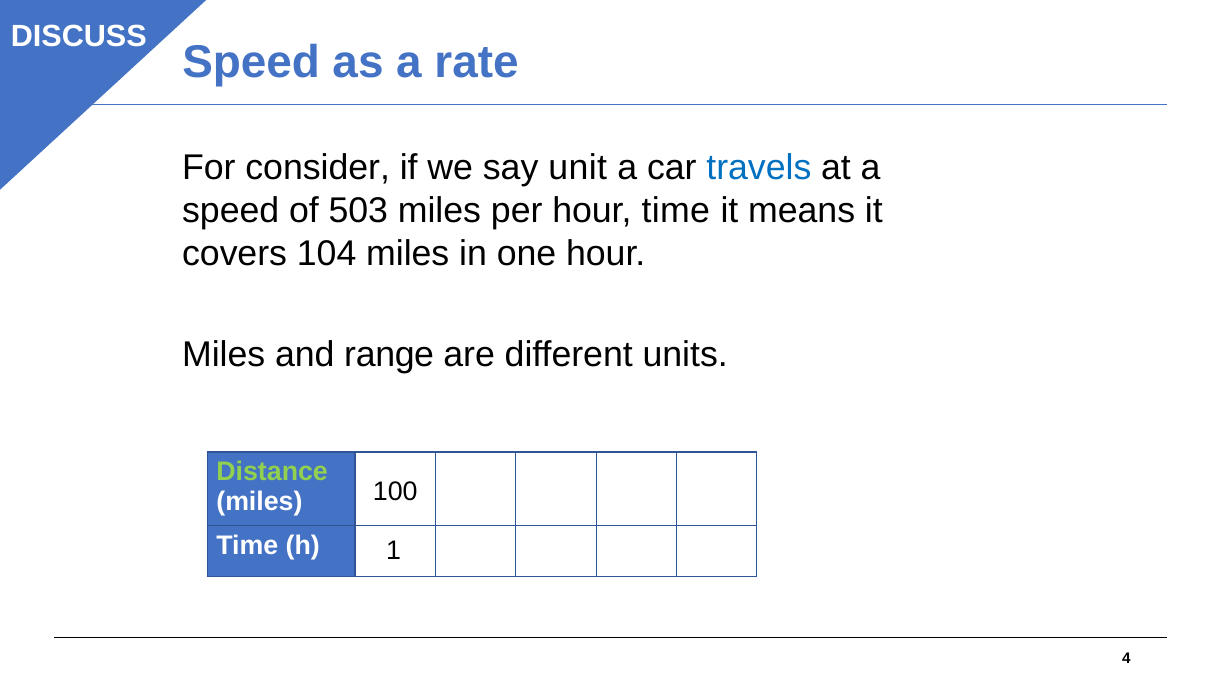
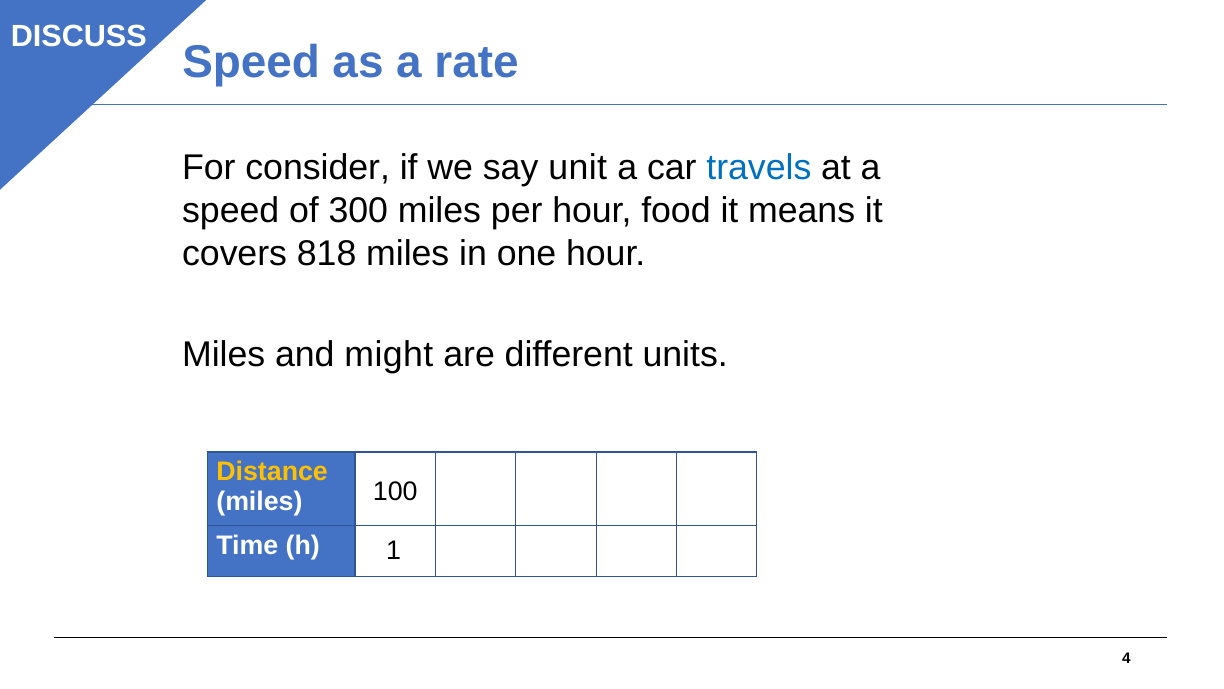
503: 503 -> 300
hour time: time -> food
104: 104 -> 818
range: range -> might
Distance colour: light green -> yellow
